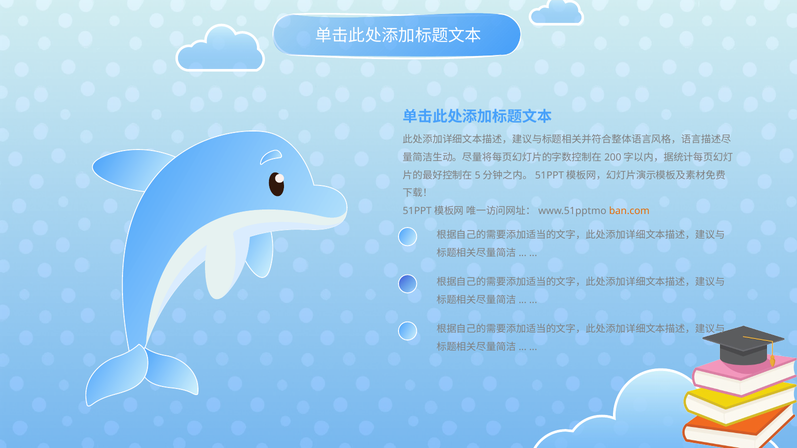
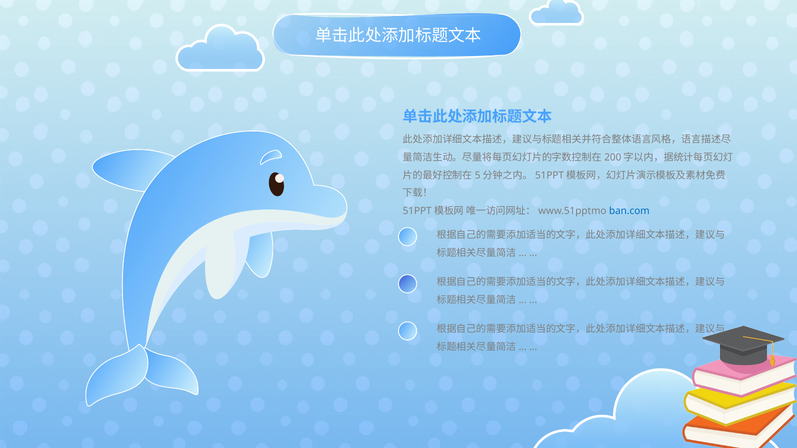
ban.com colour: orange -> blue
